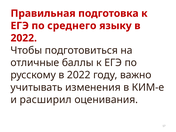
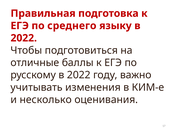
расширил: расширил -> несколько
